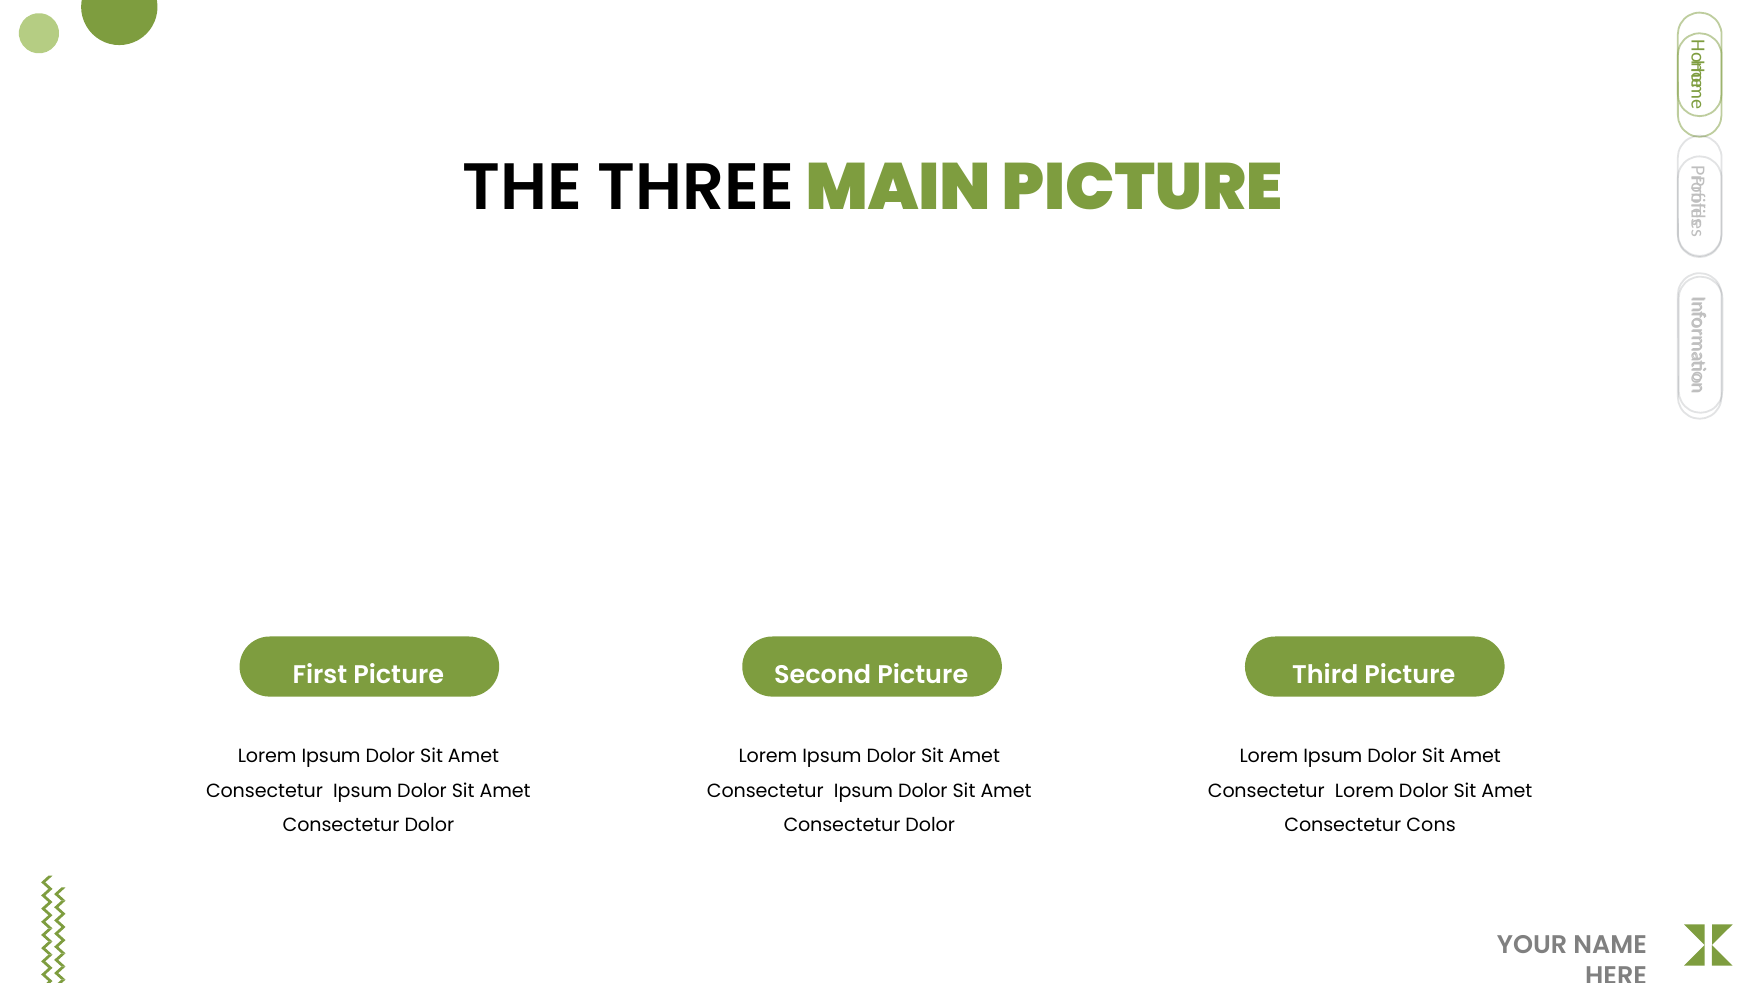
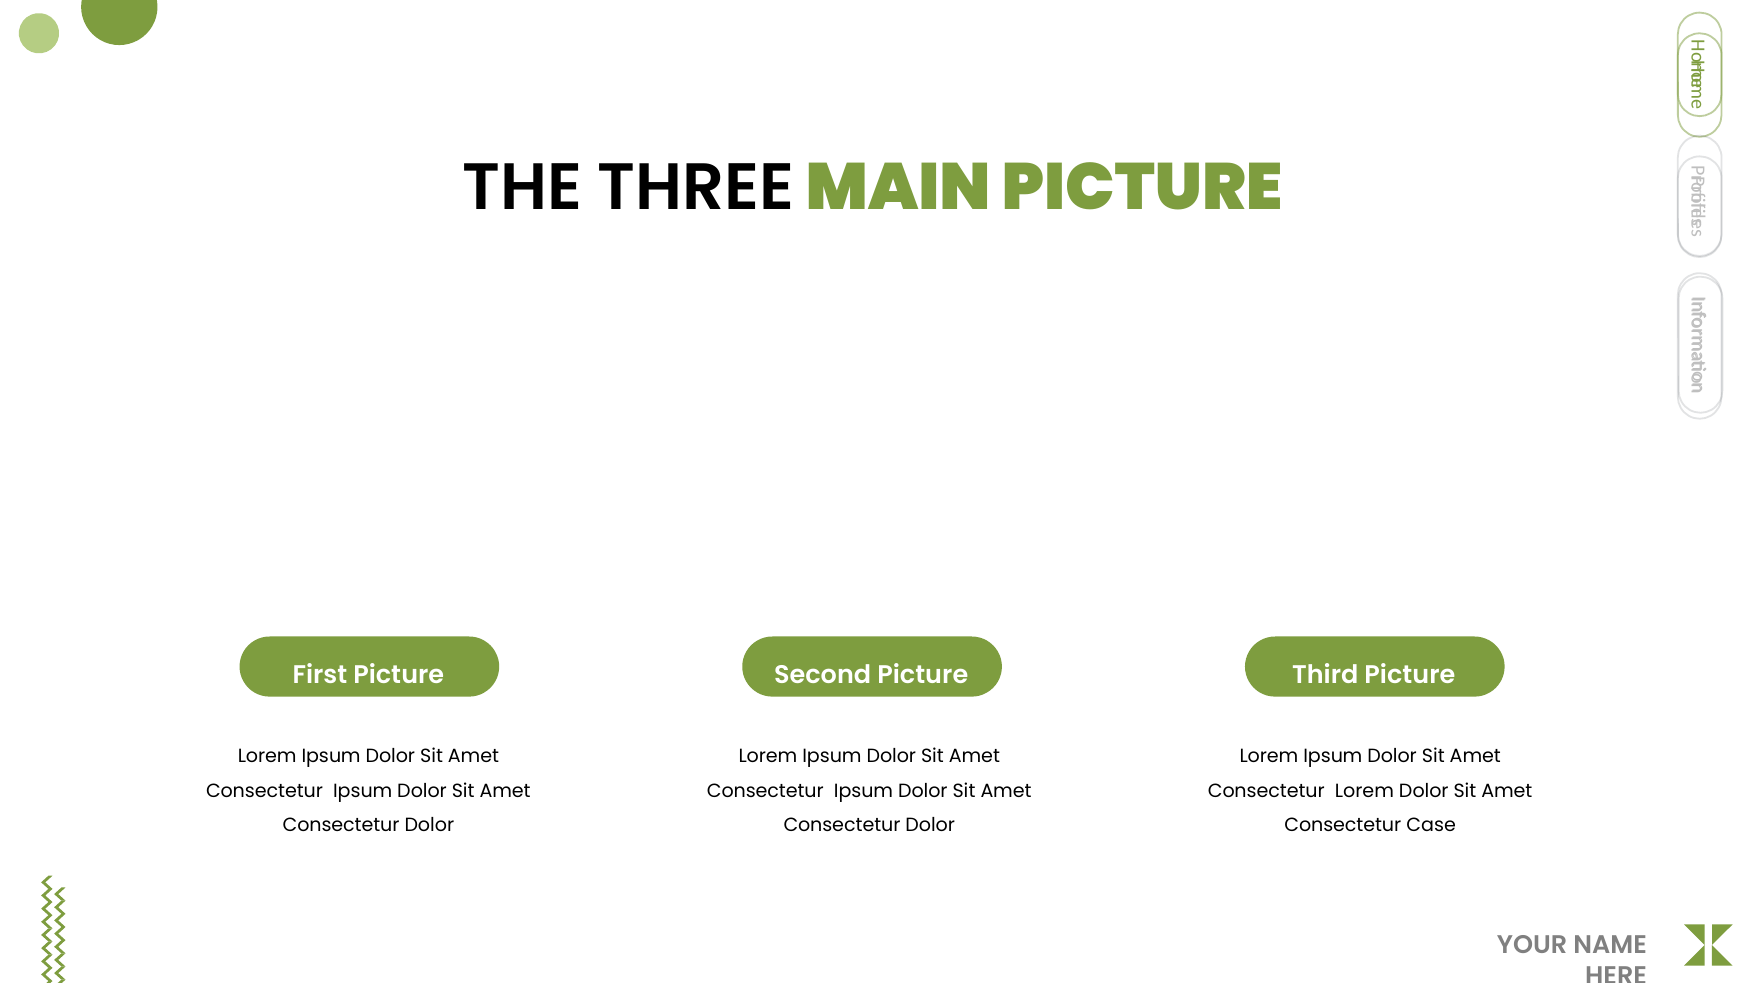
Cons: Cons -> Case
